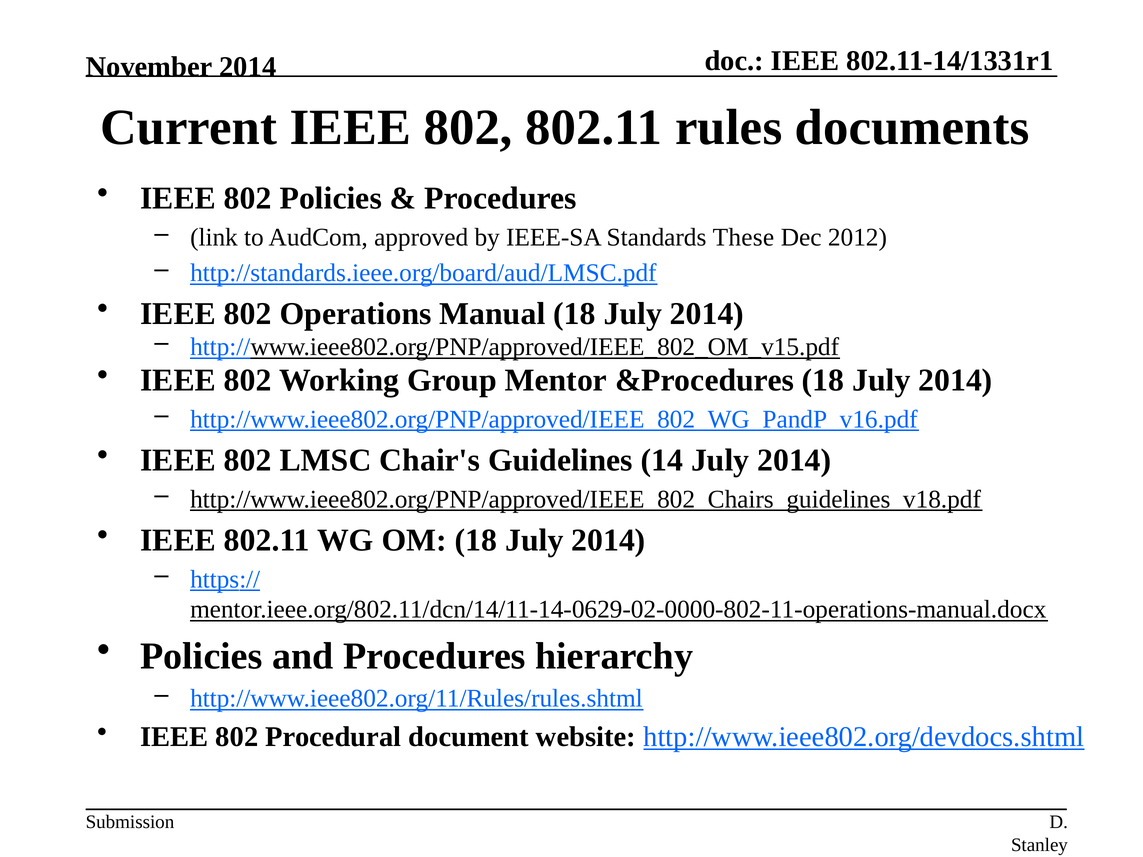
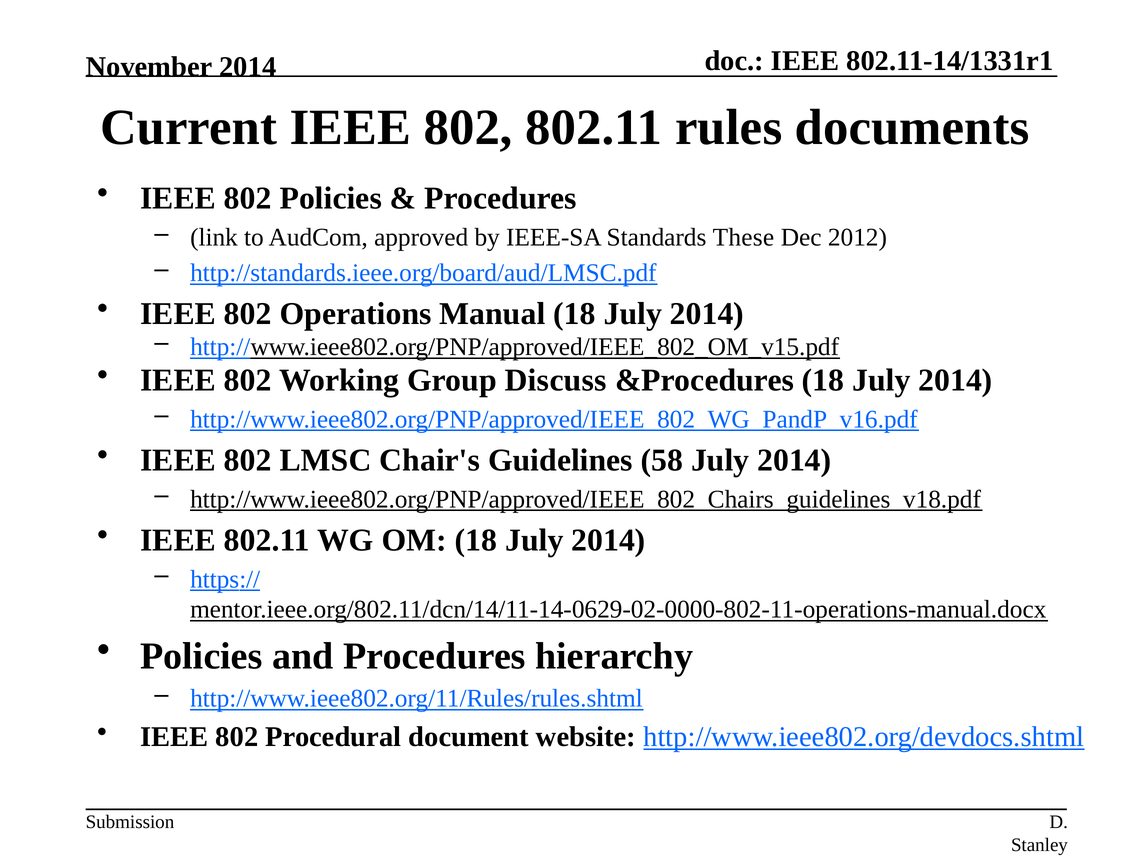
Mentor: Mentor -> Discuss
14: 14 -> 58
